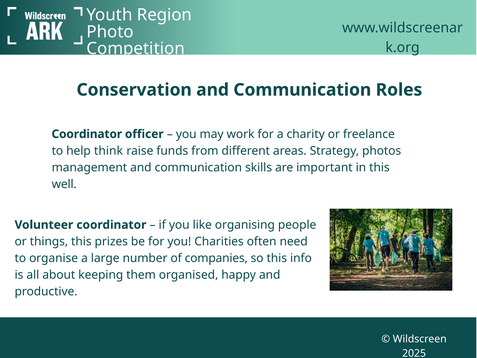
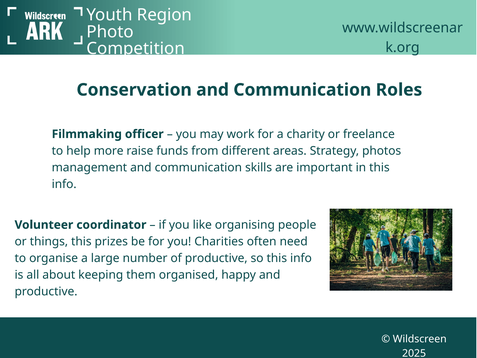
Coordinator at (87, 134): Coordinator -> Filmmaking
think: think -> more
well at (64, 184): well -> info
of companies: companies -> productive
